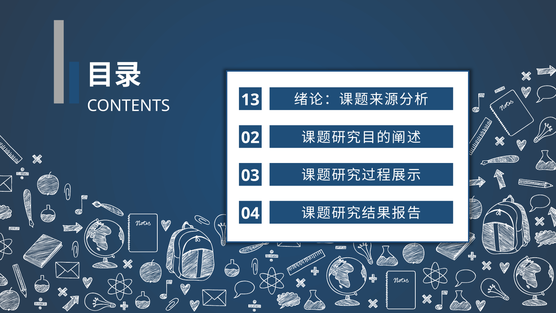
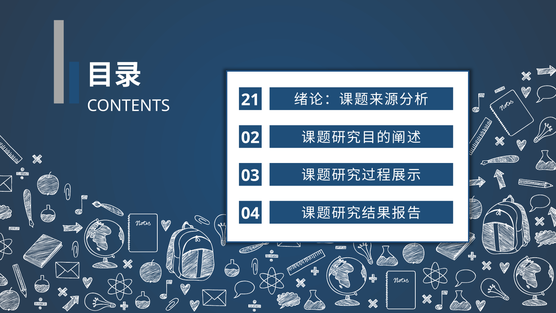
13: 13 -> 21
